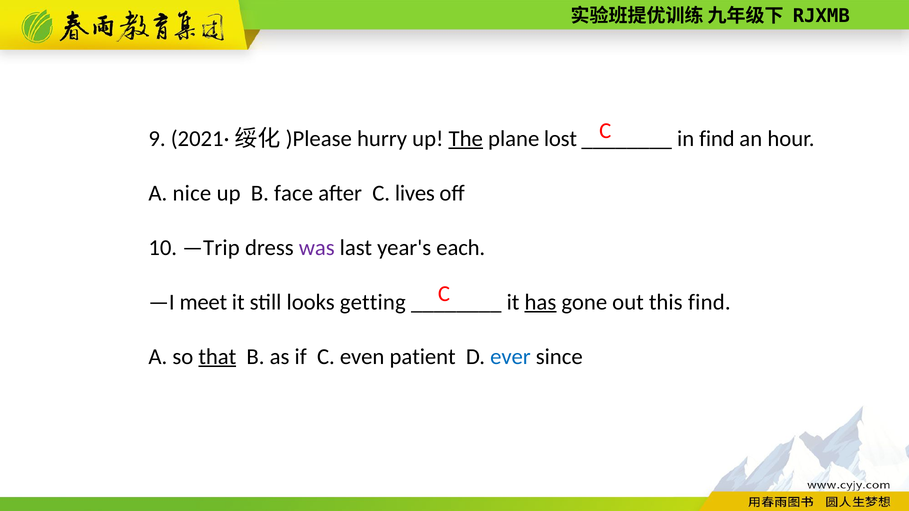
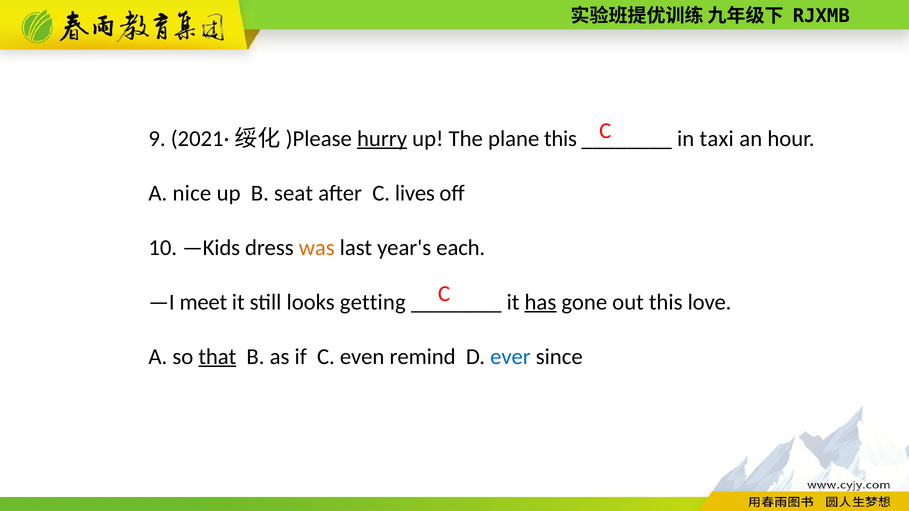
hurry underline: none -> present
The underline: present -> none
plane lost: lost -> this
in find: find -> taxi
face: face -> seat
—Trip: —Trip -> —Kids
was colour: purple -> orange
this find: find -> love
patient: patient -> remind
